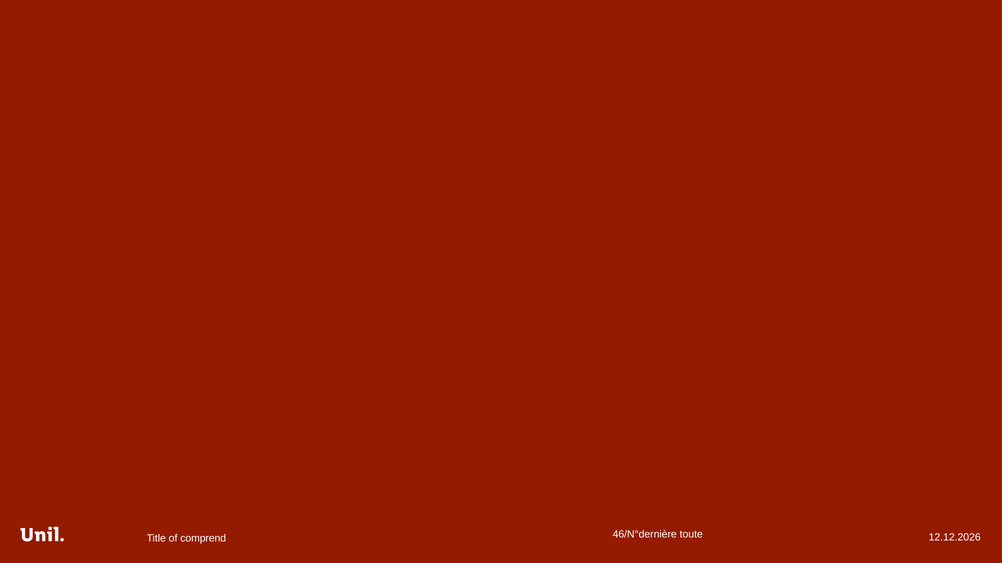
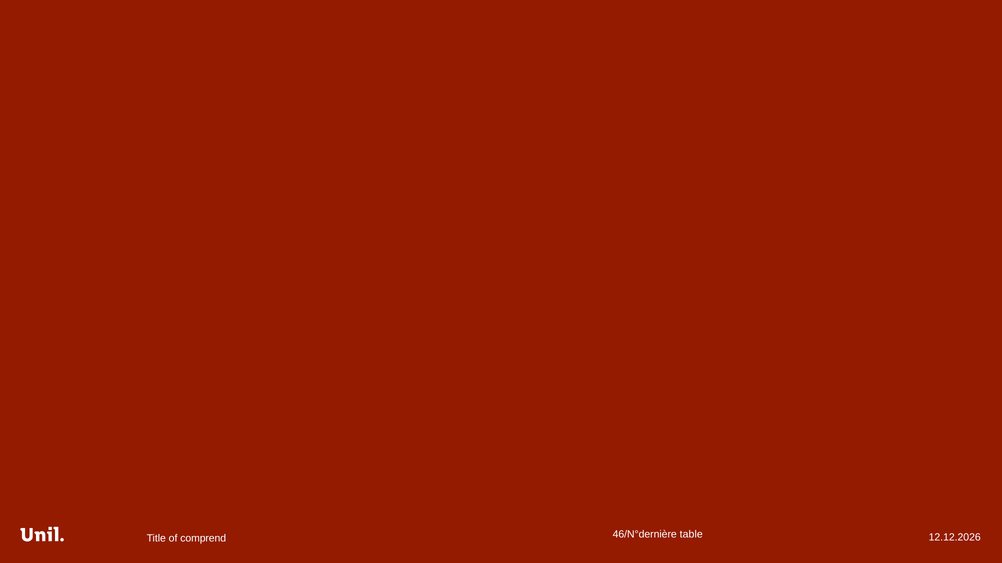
toute: toute -> table
